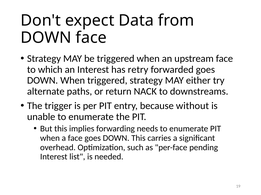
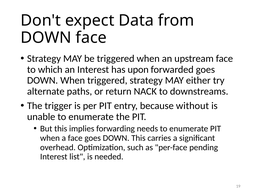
retry: retry -> upon
